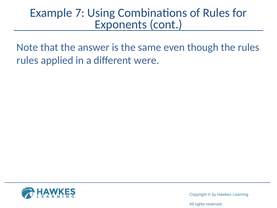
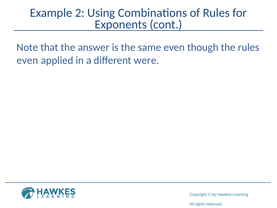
7: 7 -> 2
rules at (27, 60): rules -> even
